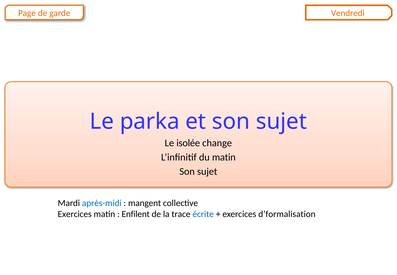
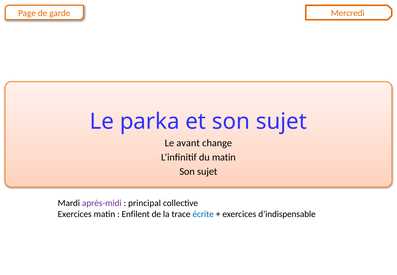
Vendredi: Vendredi -> Mercredi
isolée: isolée -> avant
après-midi colour: blue -> purple
mangent: mangent -> principal
d’formalisation: d’formalisation -> d’indispensable
